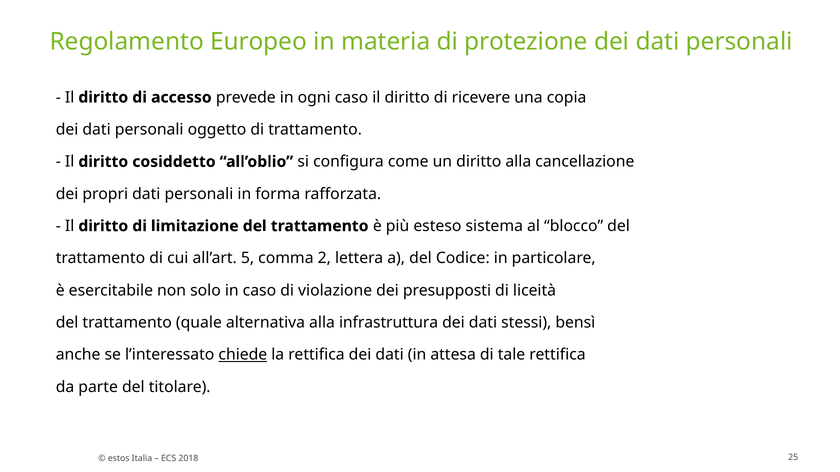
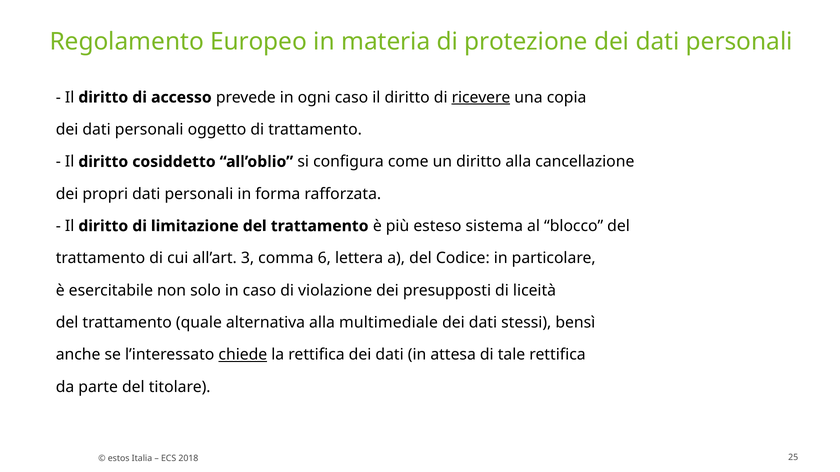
ricevere underline: none -> present
5: 5 -> 3
2: 2 -> 6
infrastruttura: infrastruttura -> multimediale
